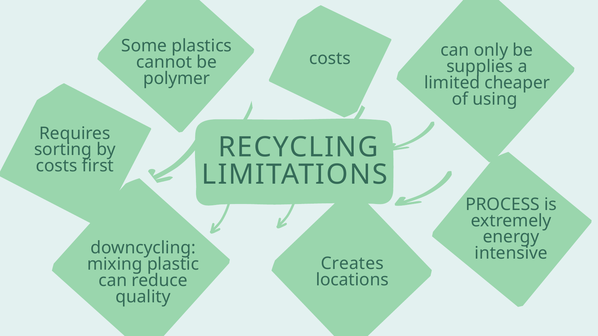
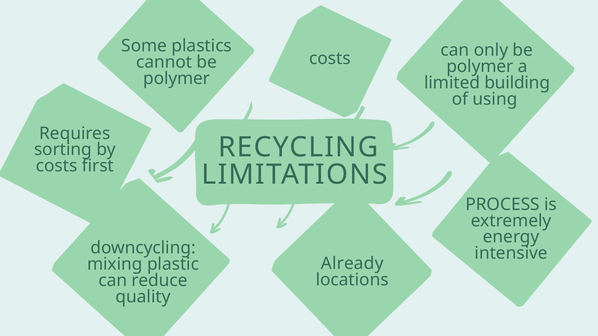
supplies at (480, 67): supplies -> polymer
cheaper: cheaper -> building
Creates: Creates -> Already
